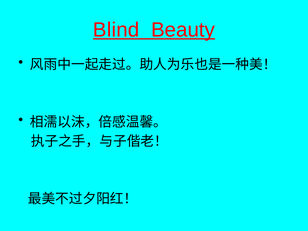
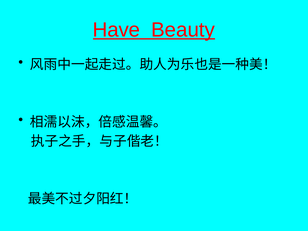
Blind: Blind -> Have
